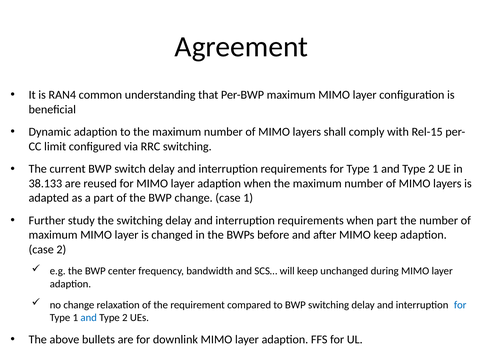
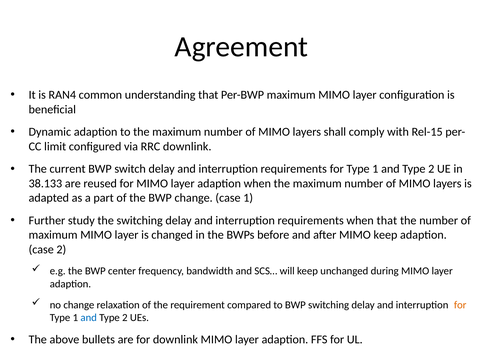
RRC switching: switching -> downlink
when part: part -> that
for at (460, 305) colour: blue -> orange
